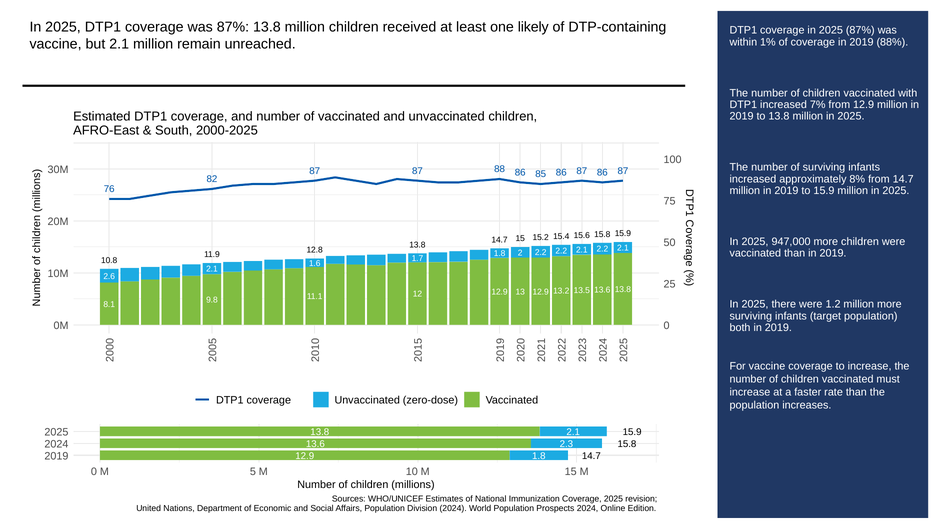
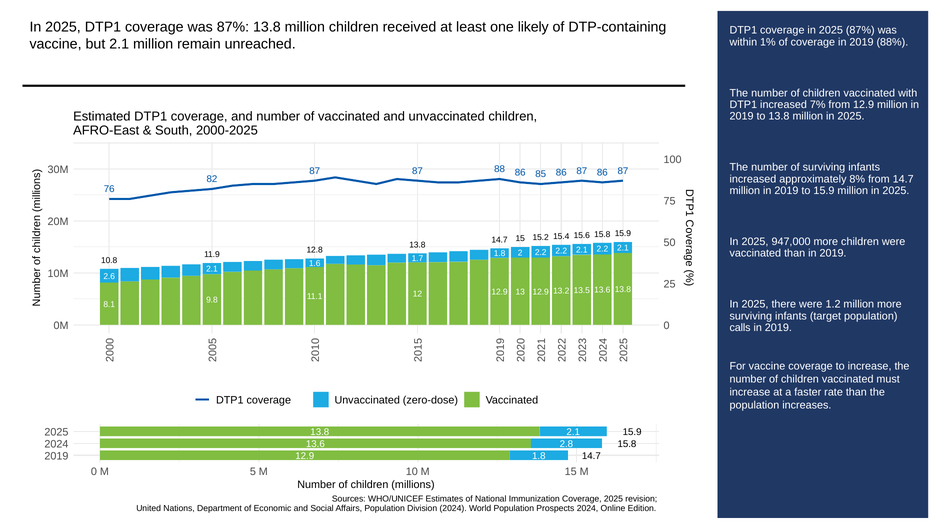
both: both -> calls
2.3: 2.3 -> 2.8
